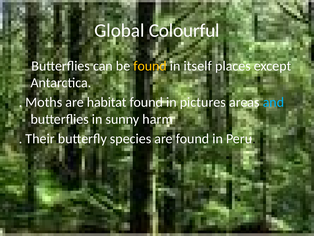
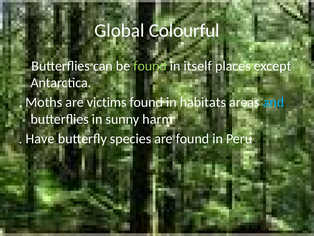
found at (150, 66) colour: yellow -> light green
habitat: habitat -> victims
pictures: pictures -> habitats
Their: Their -> Have
